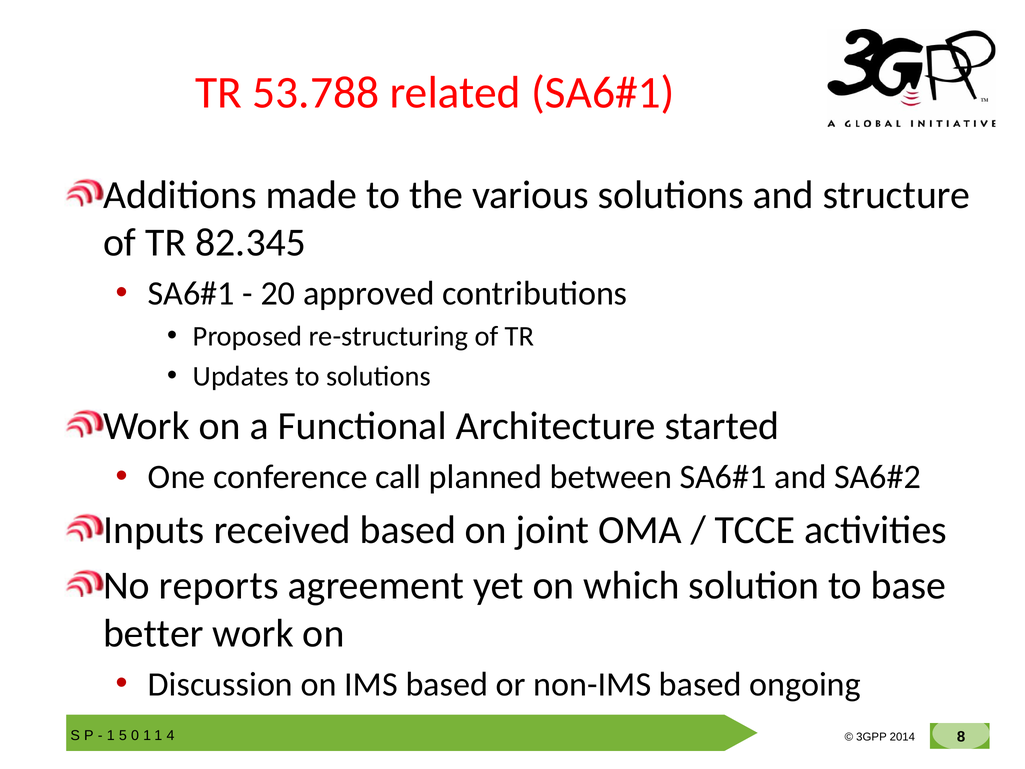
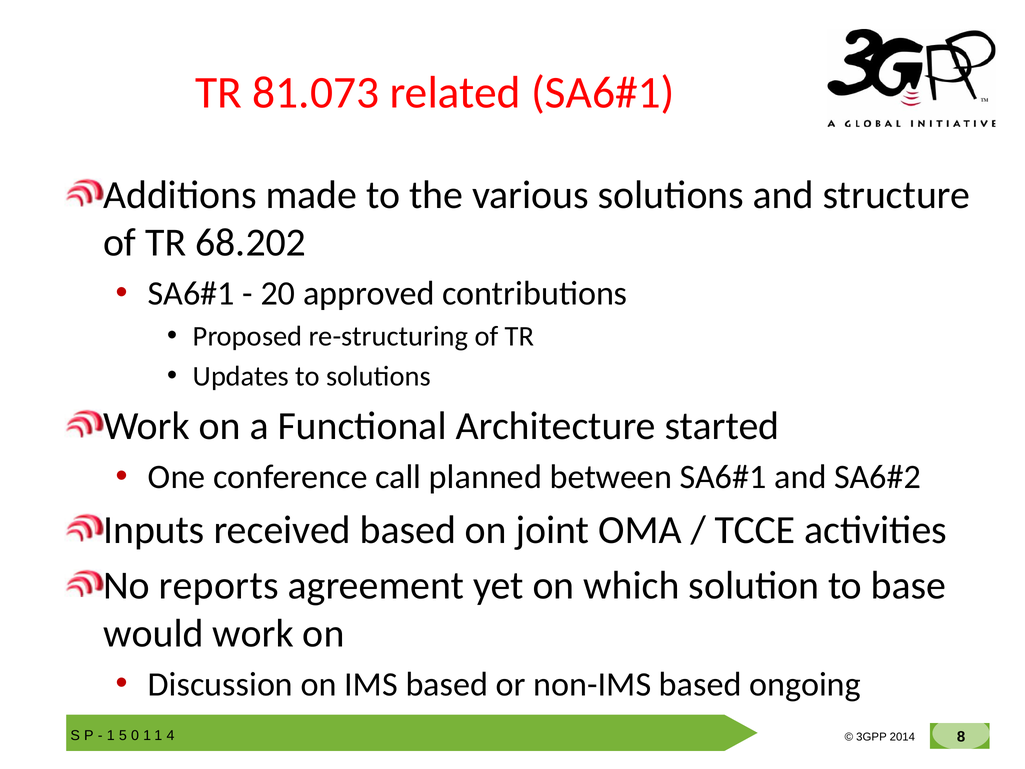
53.788: 53.788 -> 81.073
82.345: 82.345 -> 68.202
better: better -> would
